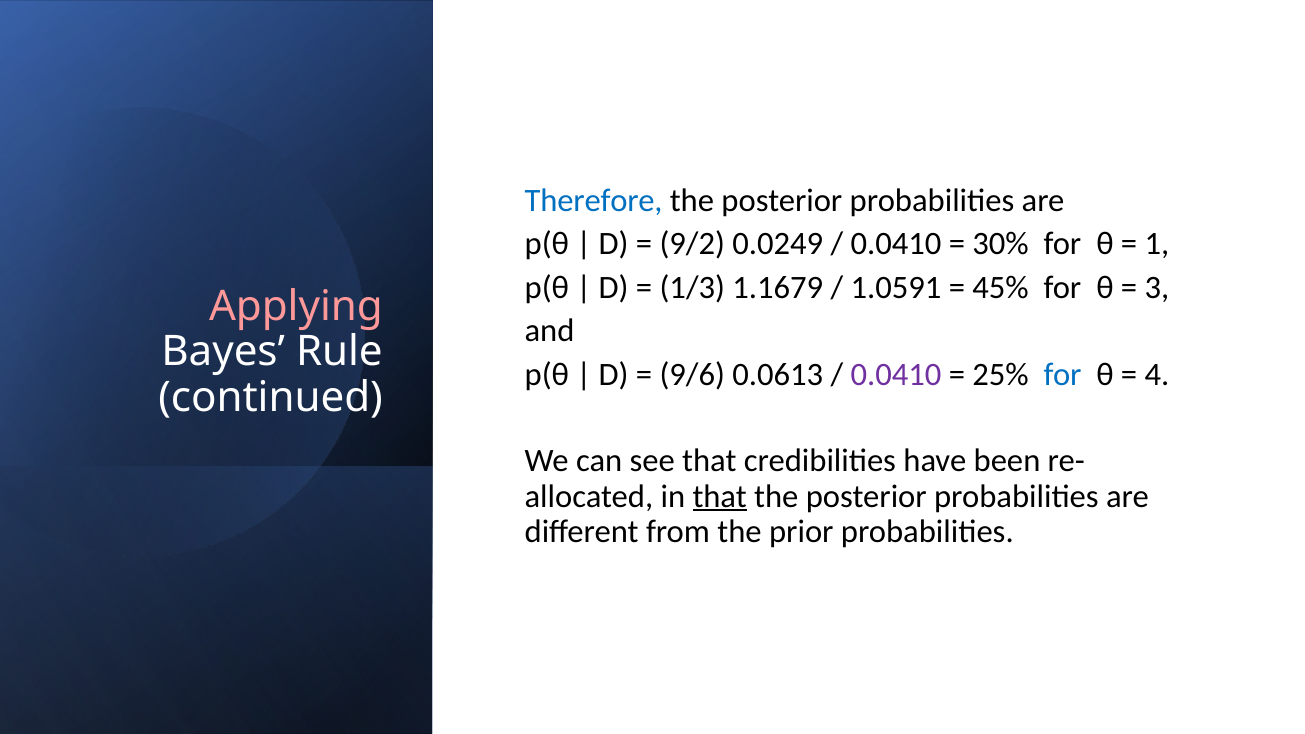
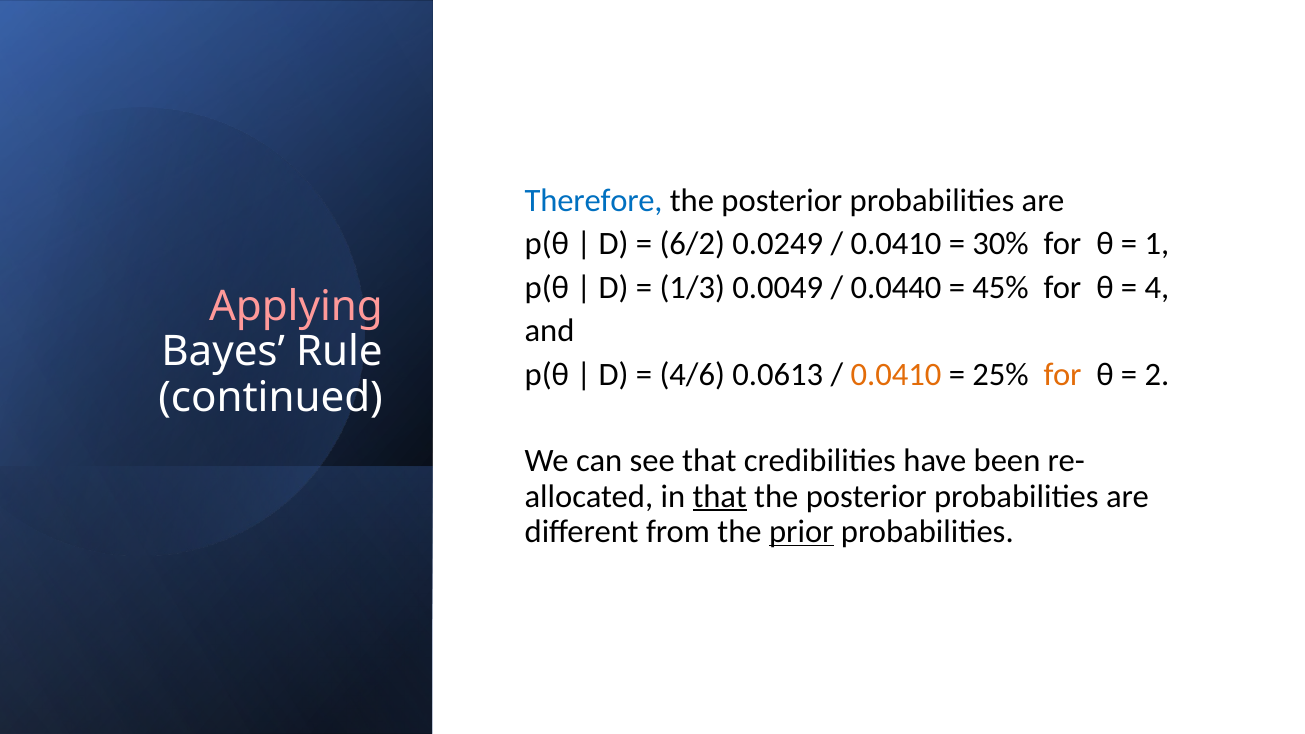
9/2: 9/2 -> 6/2
1.1679: 1.1679 -> 0.0049
1.0591: 1.0591 -> 0.0440
3: 3 -> 4
9/6: 9/6 -> 4/6
0.0410 at (896, 374) colour: purple -> orange
for at (1063, 374) colour: blue -> orange
4: 4 -> 2
prior underline: none -> present
